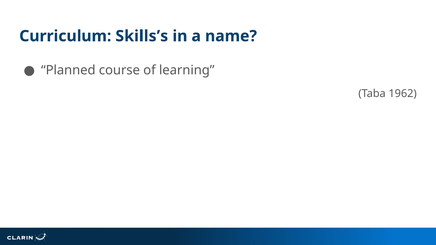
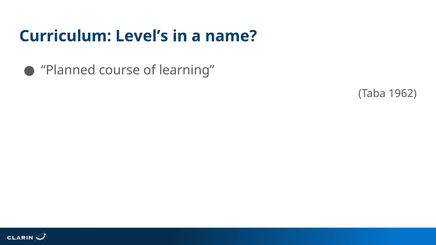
Skills’s: Skills’s -> Level’s
